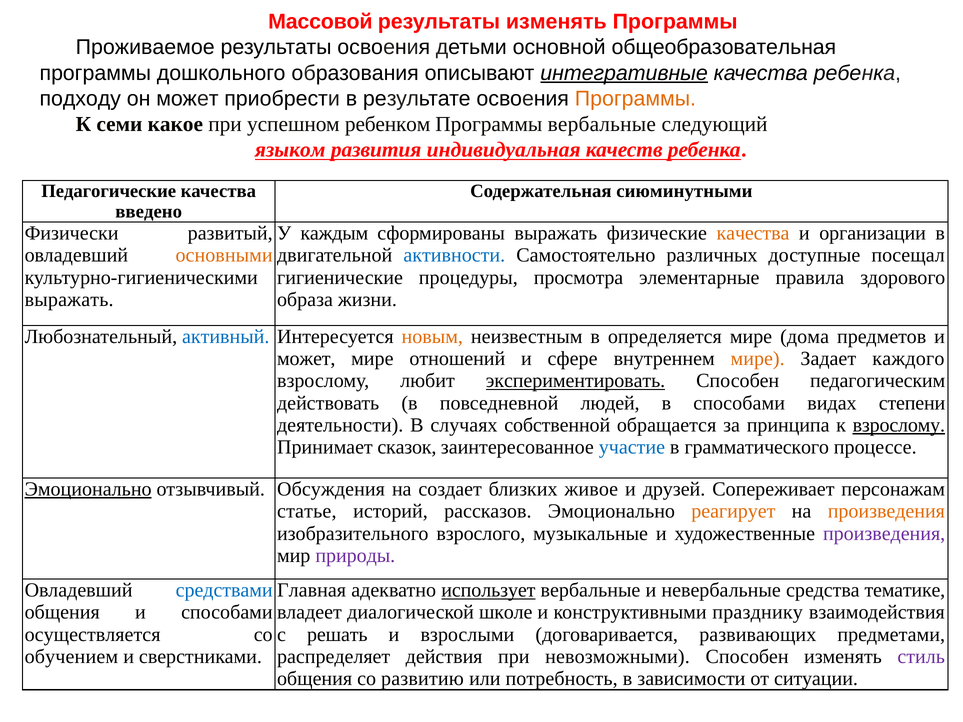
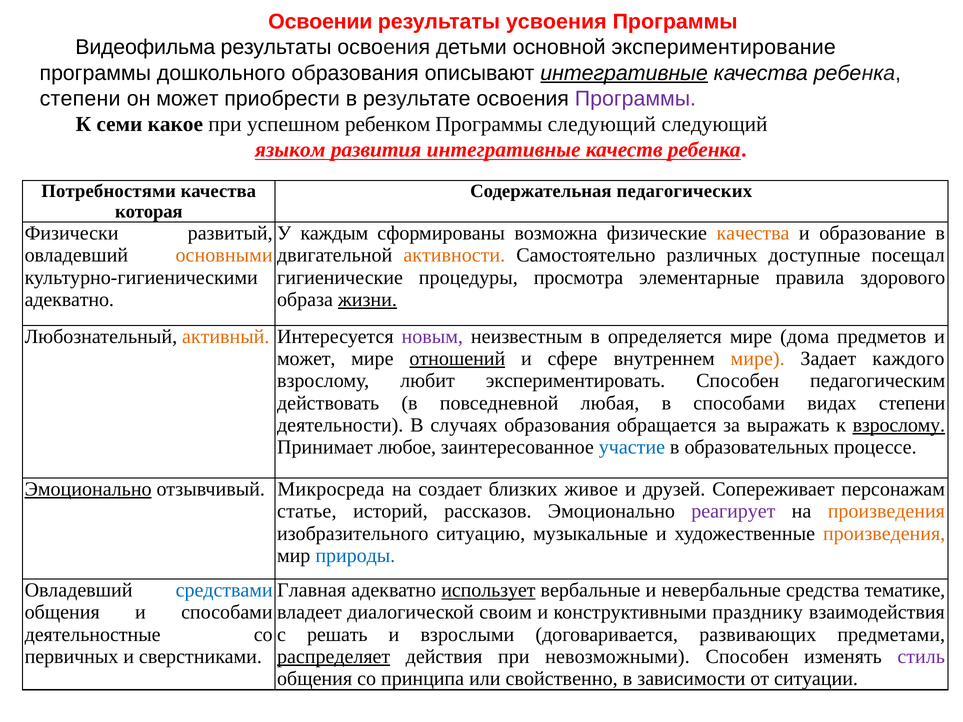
Массовой: Массовой -> Освоении
результаты изменять: изменять -> усвоения
Проживаемое: Проживаемое -> Видеофильма
общеобразовательная: общеобразовательная -> экспериментирование
подходу at (80, 99): подходу -> степени
Программы at (635, 99) colour: orange -> purple
Программы вербальные: вербальные -> следующий
развития индивидуальная: индивидуальная -> интегративные
Педагогические: Педагогические -> Потребностями
сиюминутными: сиюминутными -> педагогических
введено: введено -> которая
сформированы выражать: выражать -> возможна
организации: организации -> образование
активности colour: blue -> orange
выражать at (69, 300): выражать -> адекватно
жизни underline: none -> present
активный colour: blue -> orange
новым colour: orange -> purple
отношений underline: none -> present
экспериментировать underline: present -> none
людей: людей -> любая
случаях собственной: собственной -> образования
принципа: принципа -> выражать
сказок: сказок -> любое
грамматического: грамматического -> образовательных
Обсуждения: Обсуждения -> Микросреда
реагирует colour: orange -> purple
взрослого: взрослого -> ситуацию
произведения at (884, 534) colour: purple -> orange
природы colour: purple -> blue
школе: школе -> своим
осуществляется: осуществляется -> деятельностные
обучением: обучением -> первичных
распределяет underline: none -> present
развитию: развитию -> принципа
потребность: потребность -> свойственно
